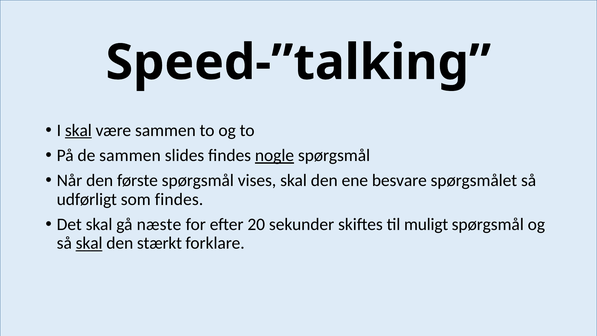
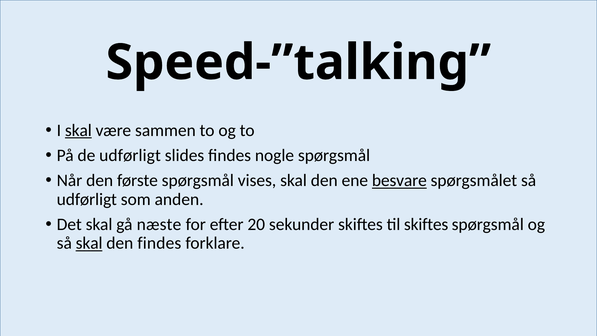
de sammen: sammen -> udførligt
nogle underline: present -> none
besvare underline: none -> present
som findes: findes -> anden
til muligt: muligt -> skiftes
den stærkt: stærkt -> findes
